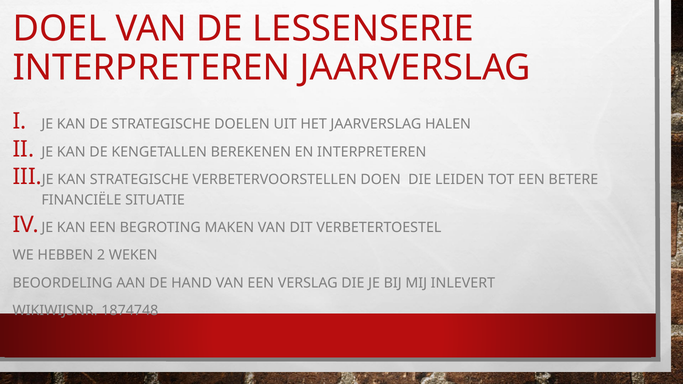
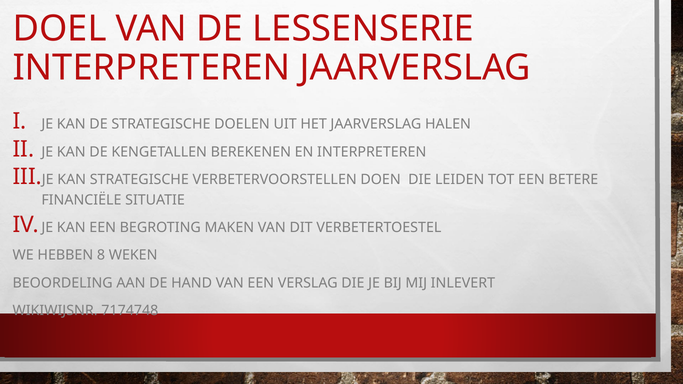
2: 2 -> 8
1874748: 1874748 -> 7174748
